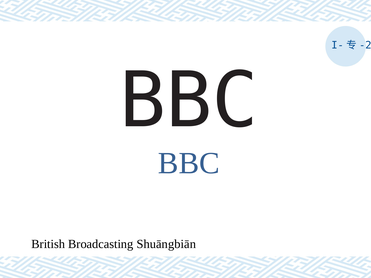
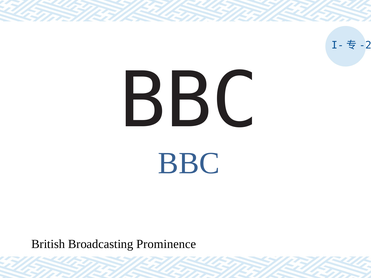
Shuāngbiān: Shuāngbiān -> Prominence
